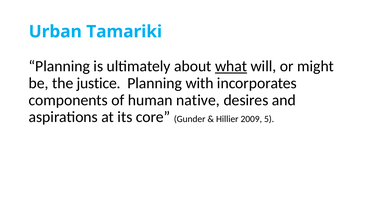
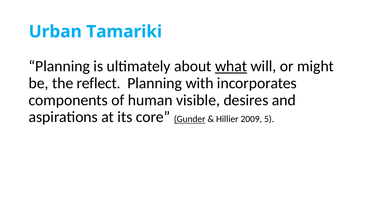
justice: justice -> reflect
native: native -> visible
Gunder underline: none -> present
